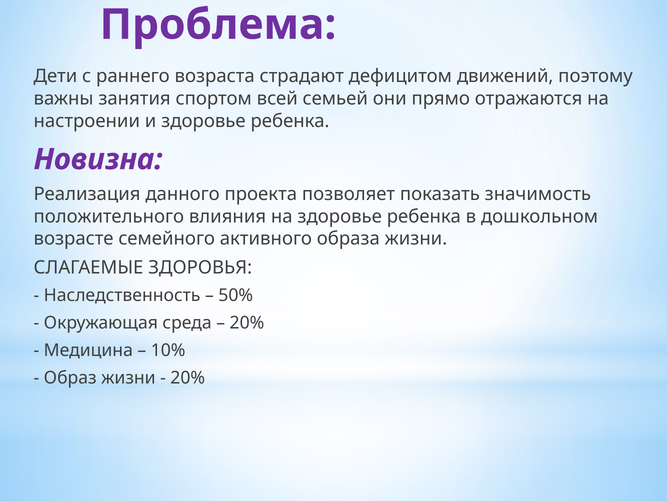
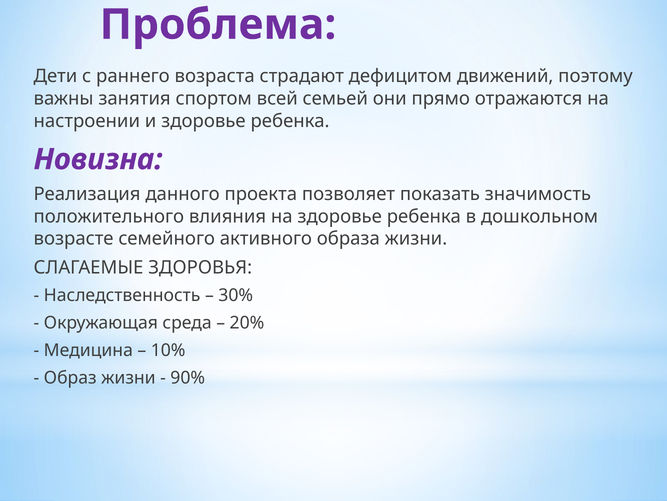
50%: 50% -> 30%
20% at (188, 377): 20% -> 90%
